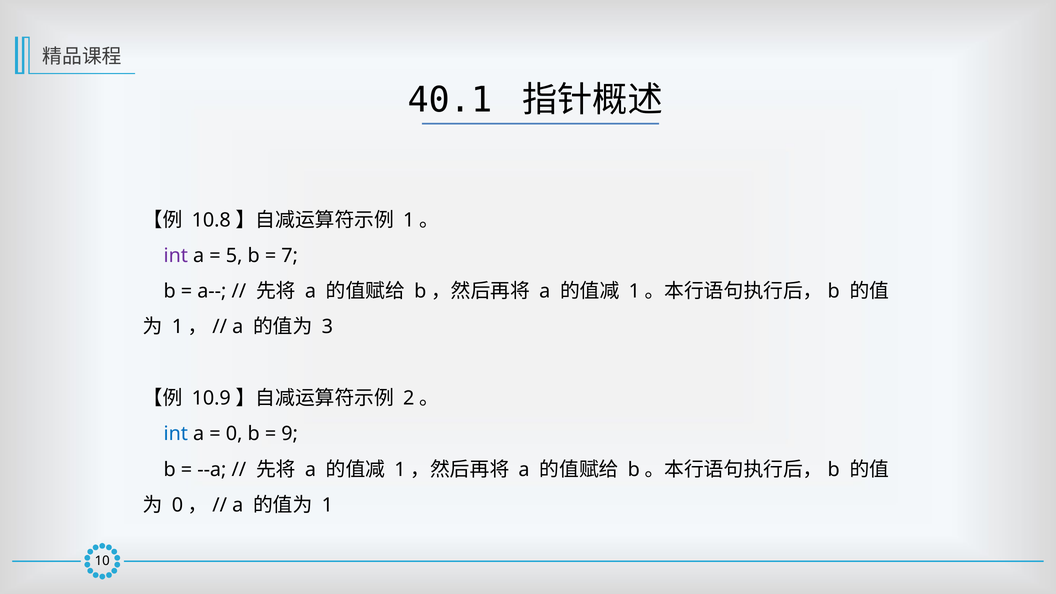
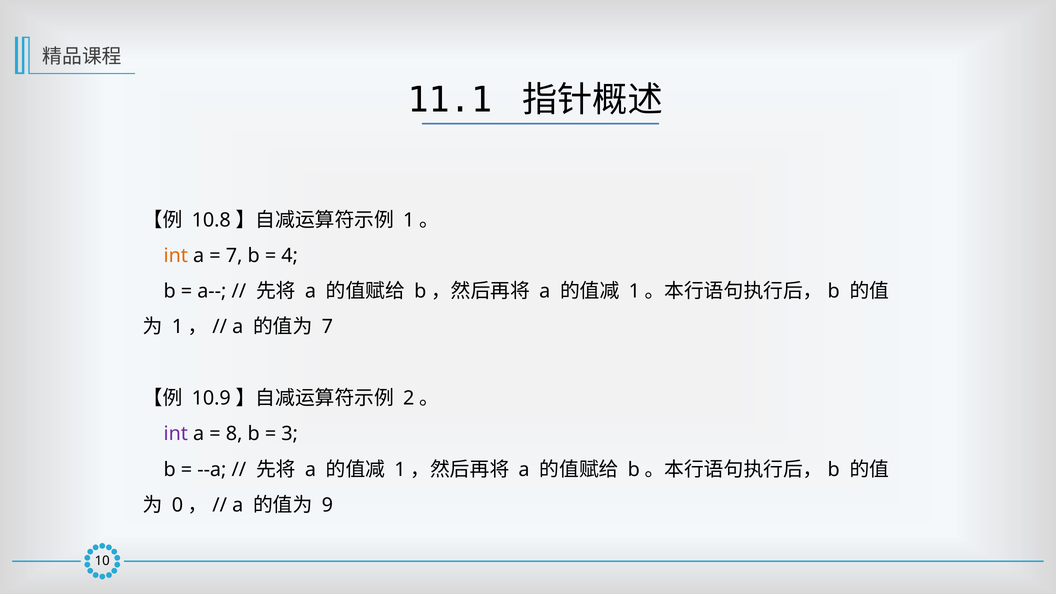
40.1: 40.1 -> 11.1
int at (176, 256) colour: purple -> orange
5 at (234, 256): 5 -> 7
7: 7 -> 4
3 at (327, 327): 3 -> 7
int at (176, 434) colour: blue -> purple
0: 0 -> 8
9: 9 -> 3
1: 1 -> 9
